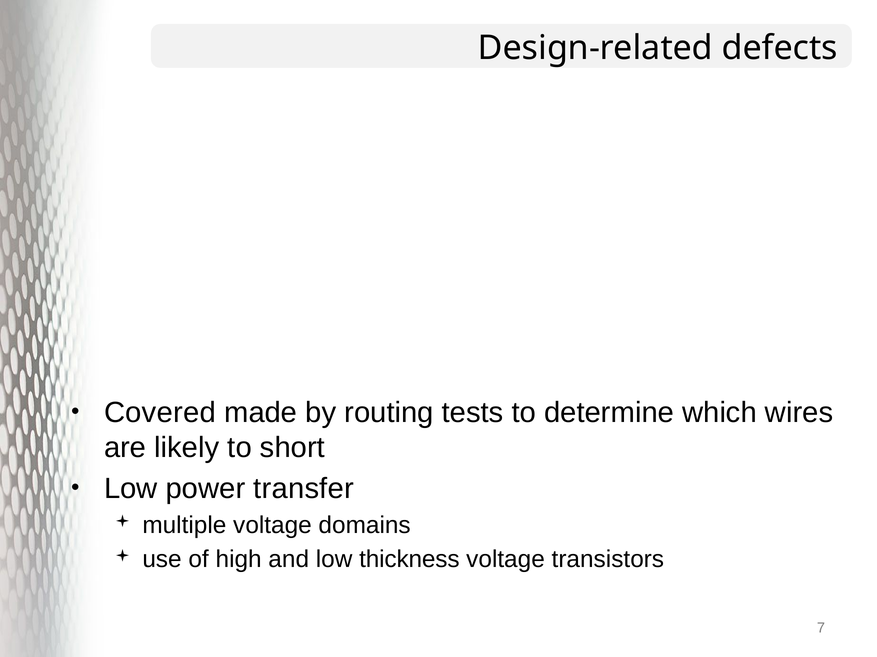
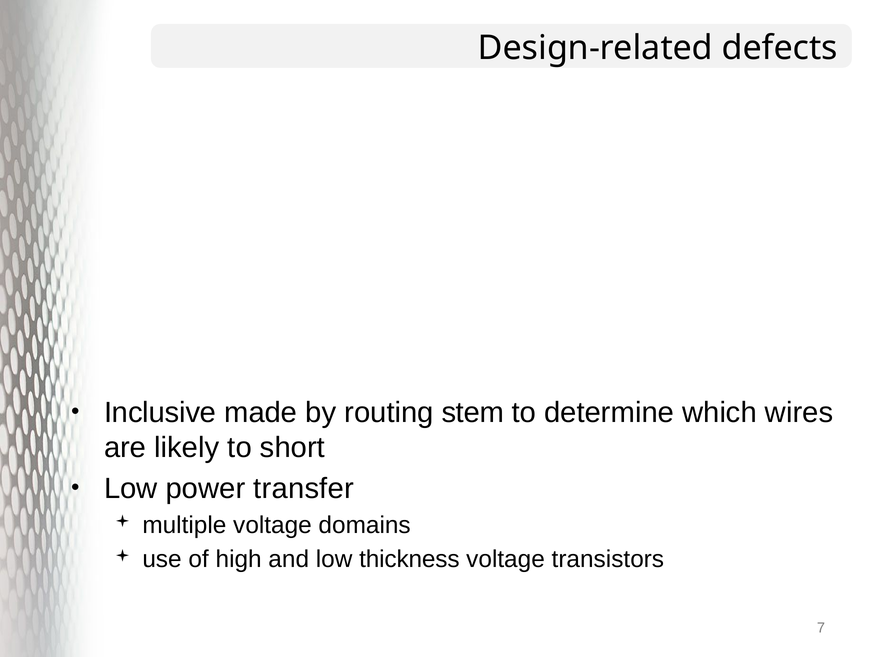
Covered: Covered -> Inclusive
tests: tests -> stem
